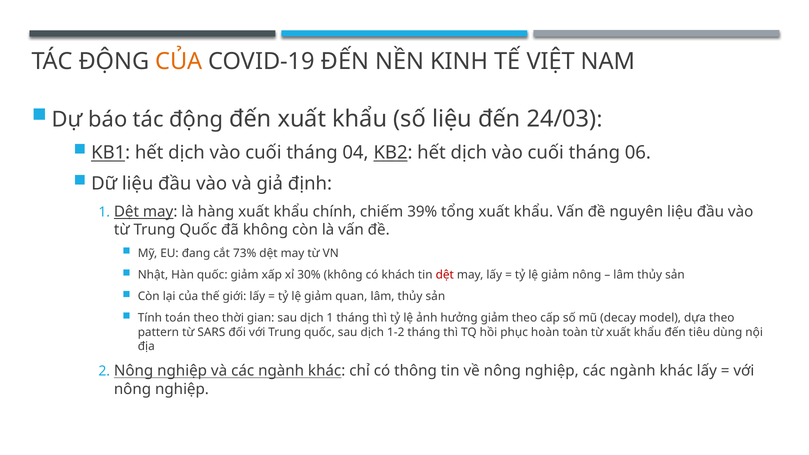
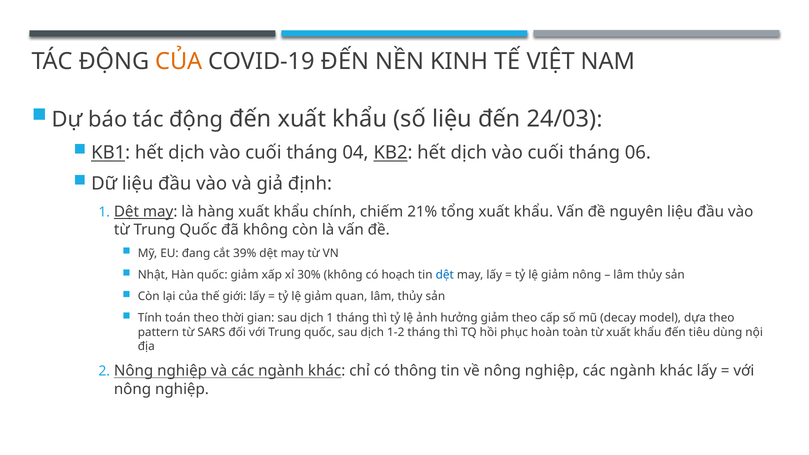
39%: 39% -> 21%
73%: 73% -> 39%
khách: khách -> hoạch
dệt at (445, 275) colour: red -> blue
